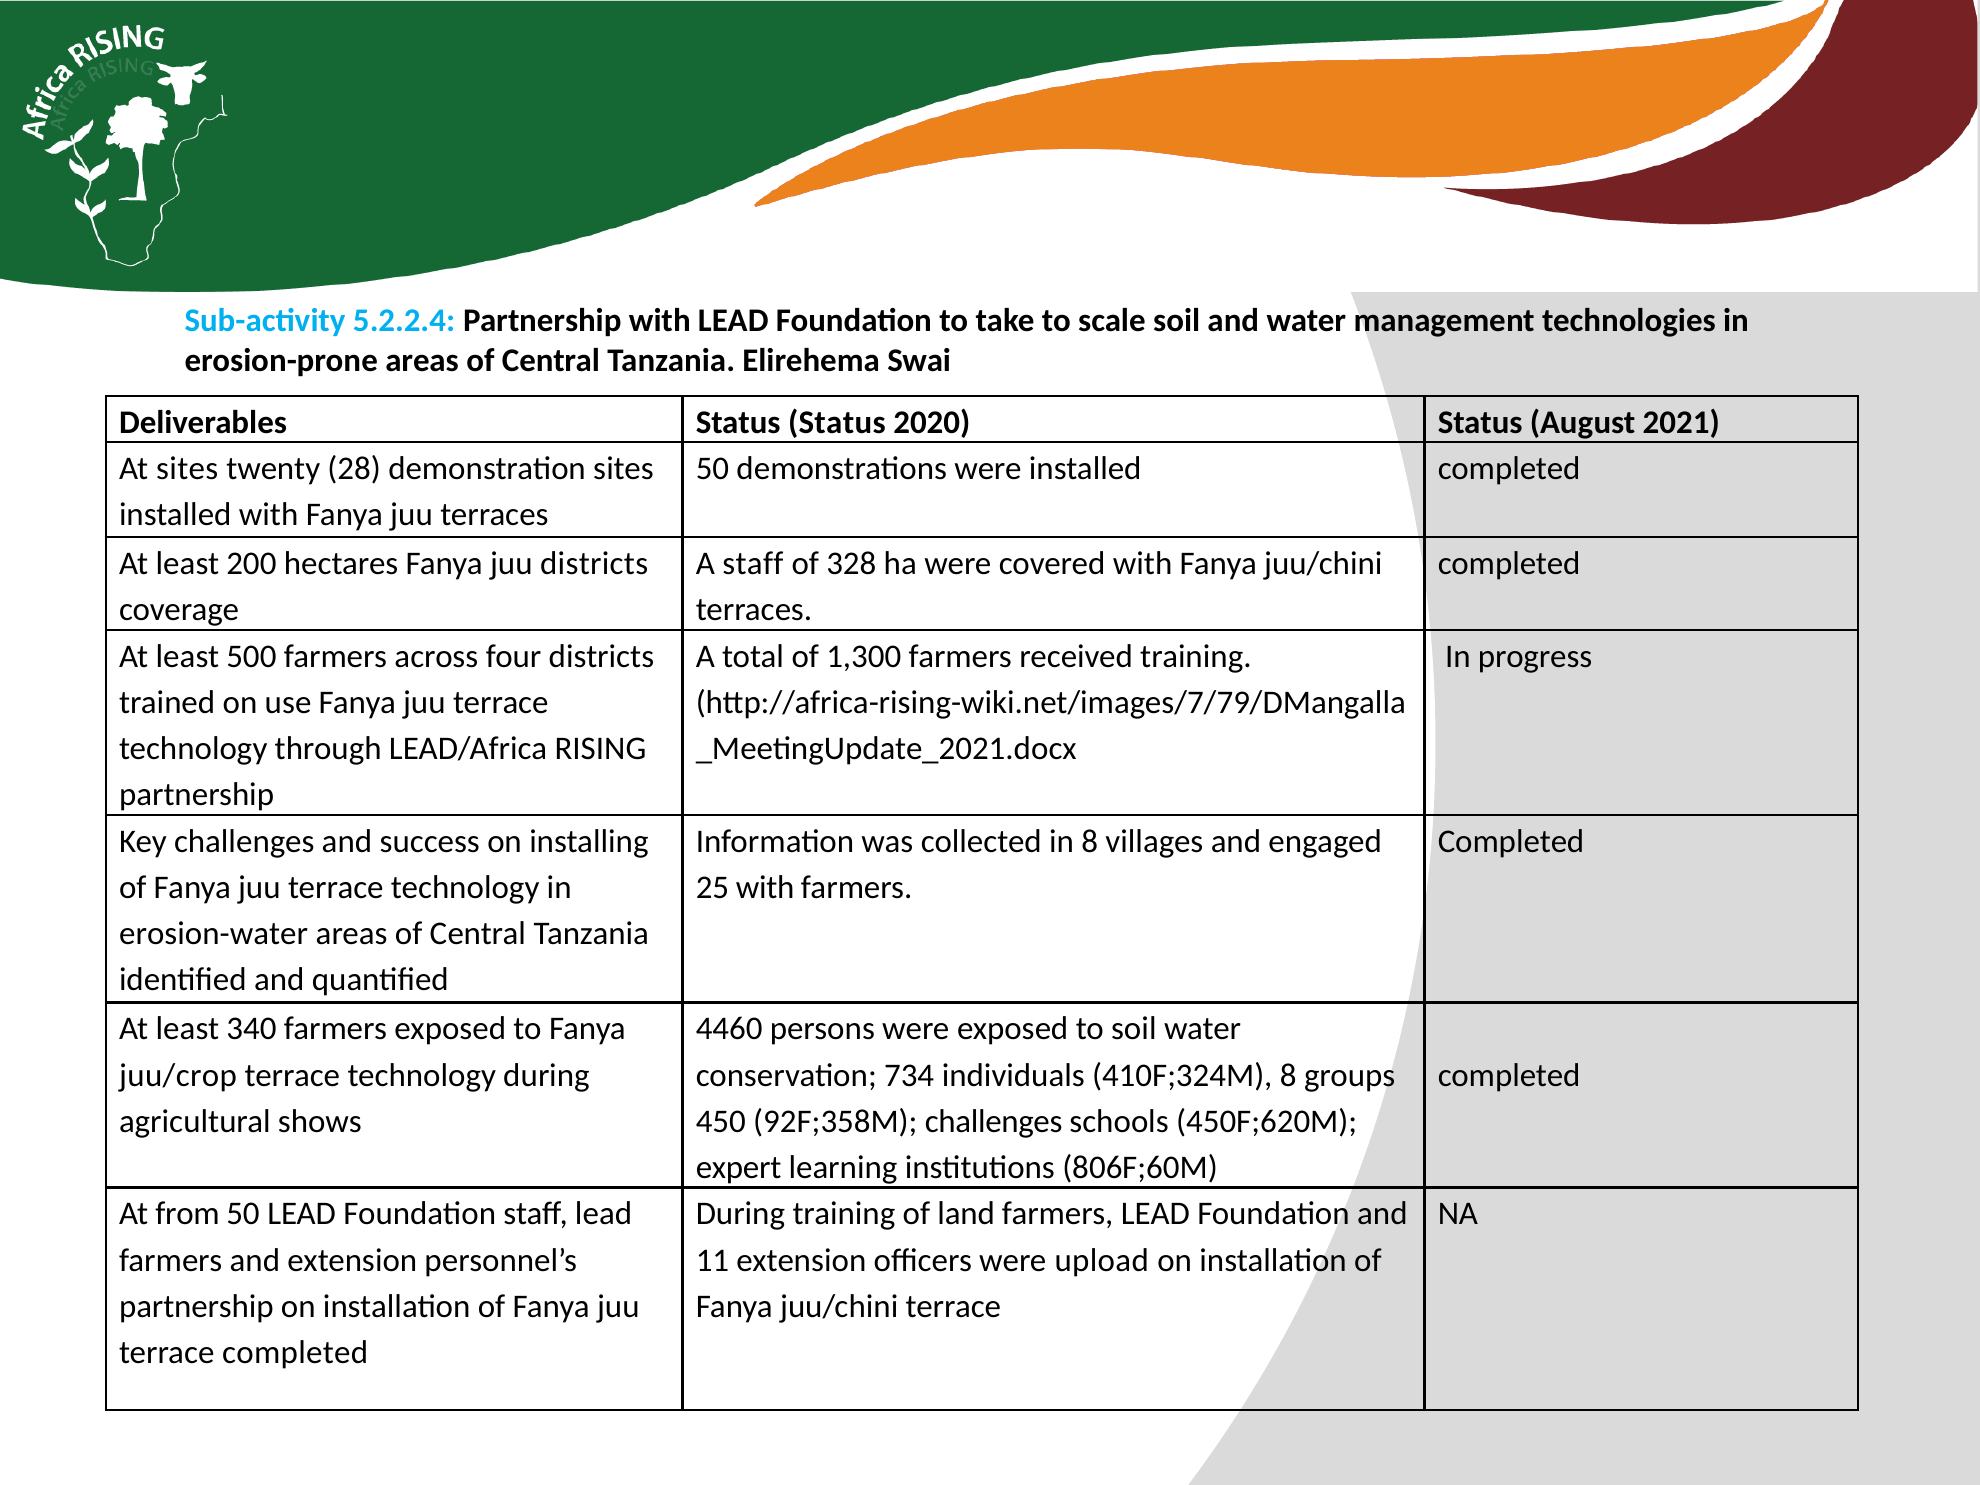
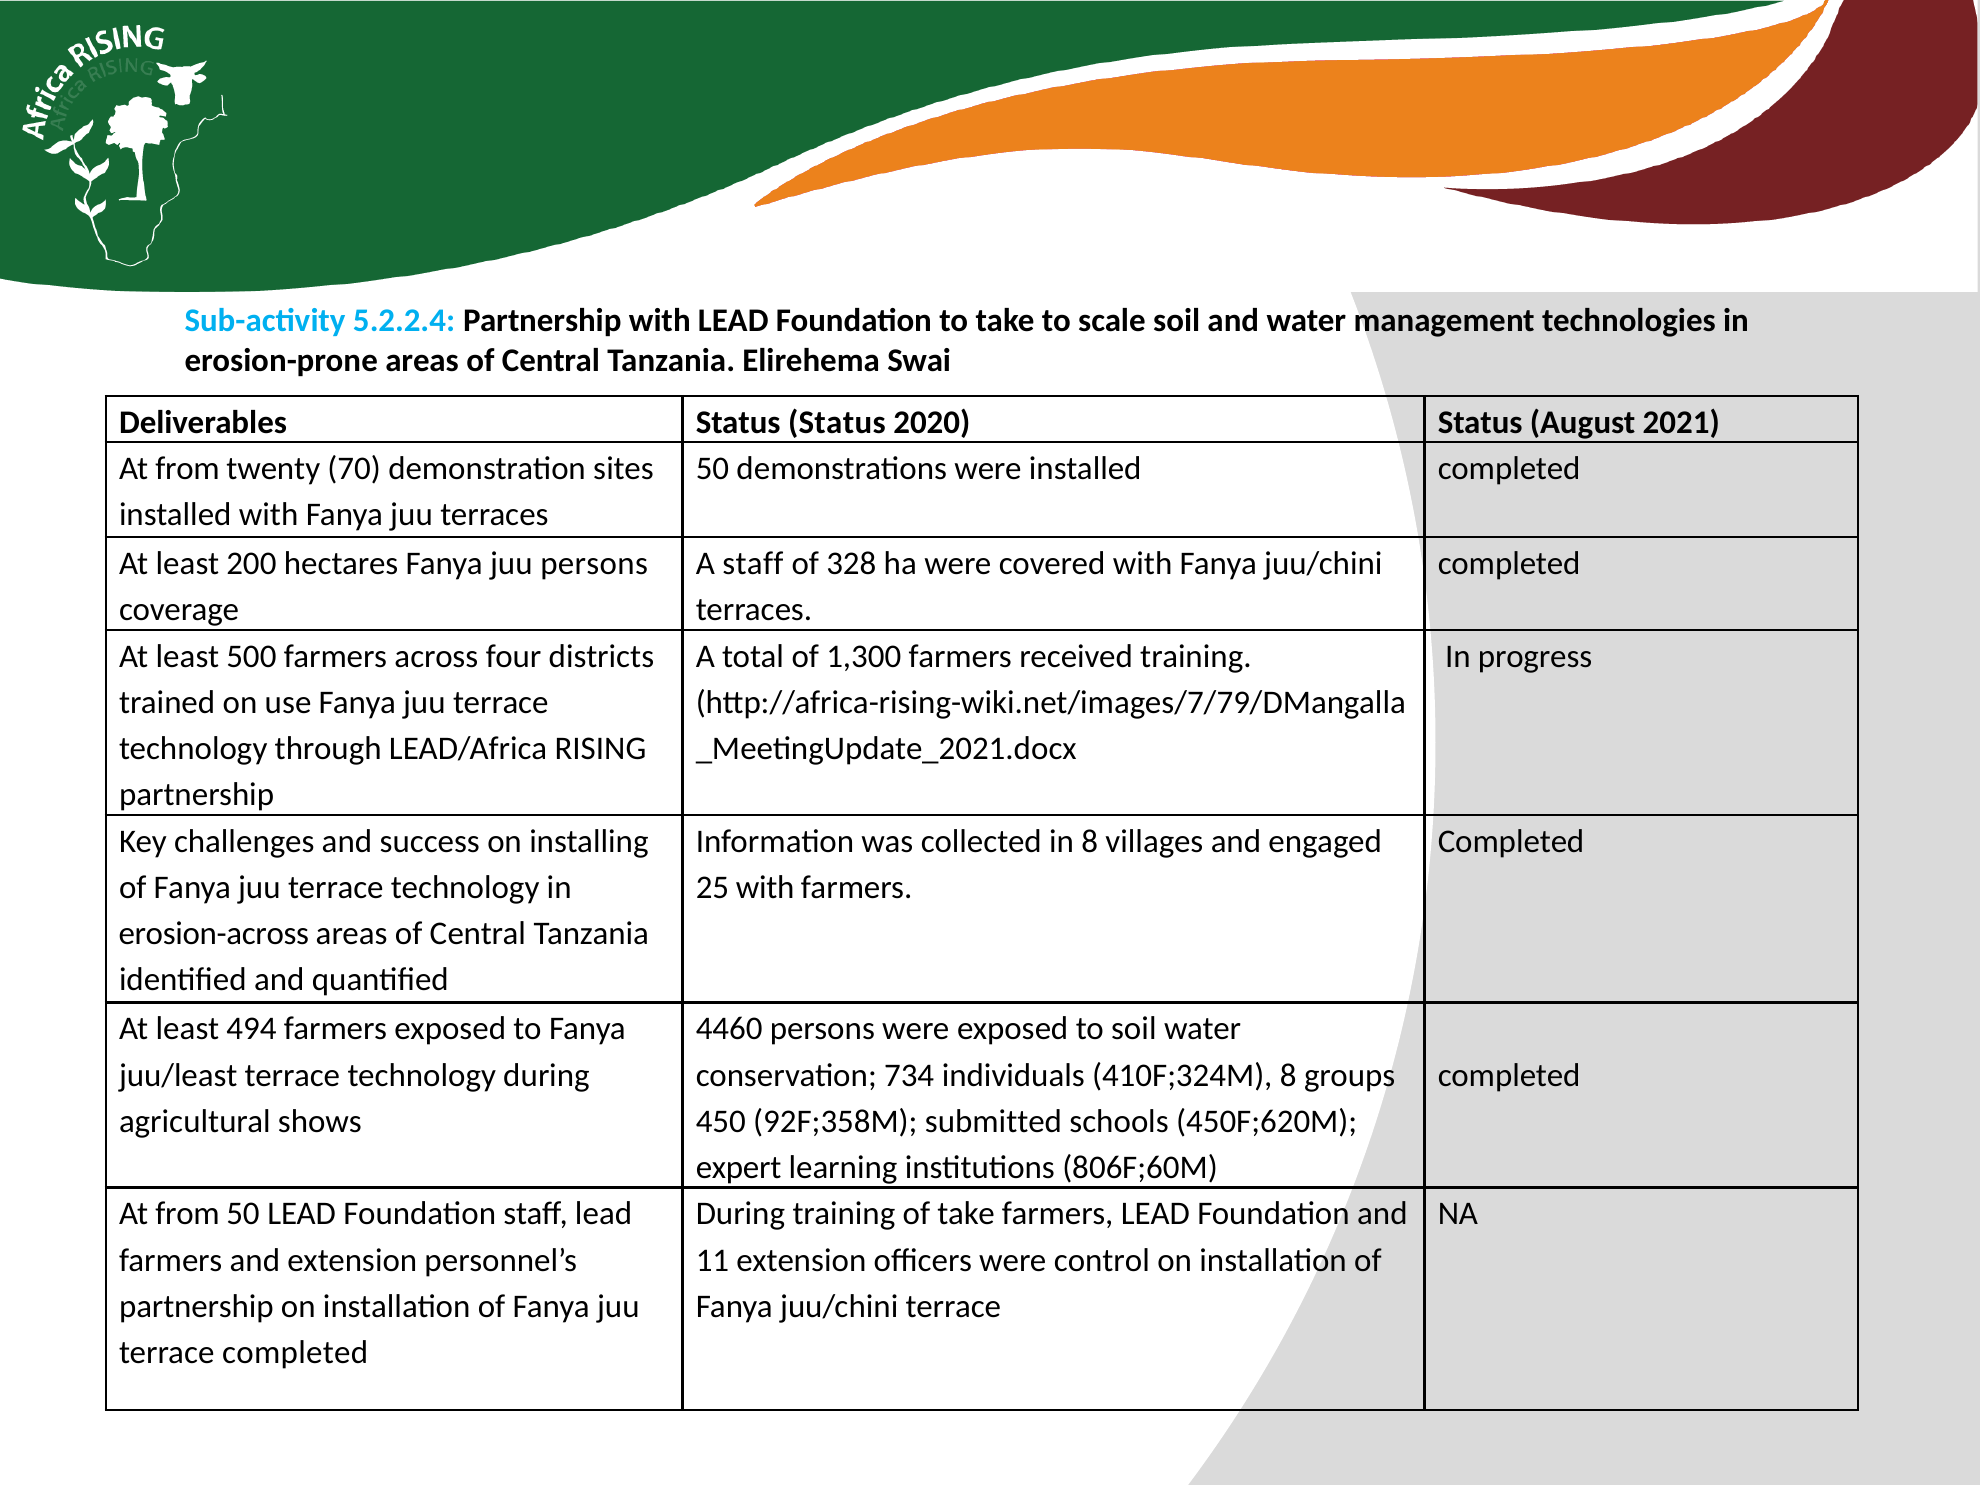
sites at (187, 469): sites -> from
28: 28 -> 70
juu districts: districts -> persons
erosion-water: erosion-water -> erosion-across
340: 340 -> 494
juu/crop: juu/crop -> juu/least
92F;358M challenges: challenges -> submitted
of land: land -> take
upload: upload -> control
